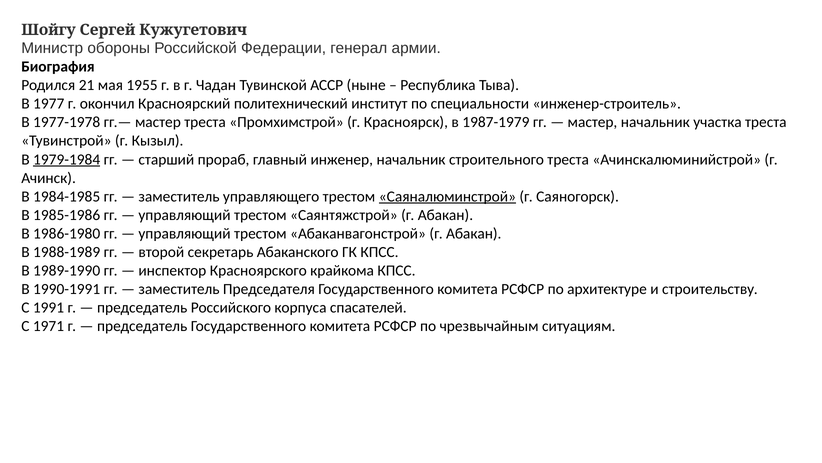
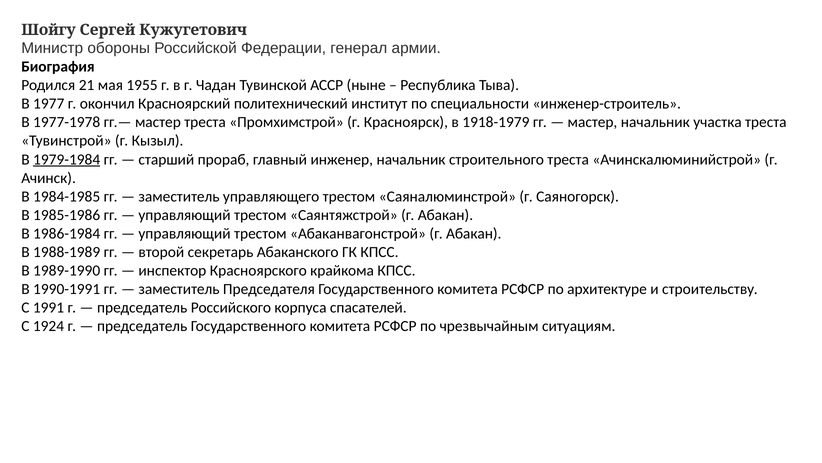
1987-1979: 1987-1979 -> 1918-1979
Саяналюминстрой underline: present -> none
1986-1980: 1986-1980 -> 1986-1984
1971: 1971 -> 1924
